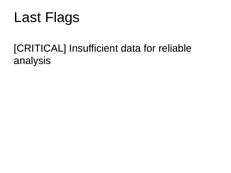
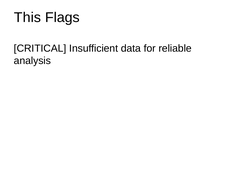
Last: Last -> This
